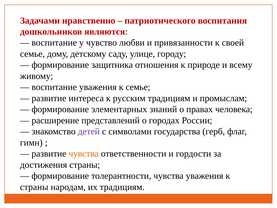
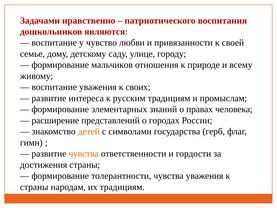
защитника: защитника -> мальчиков
к семье: семье -> своих
детей colour: purple -> orange
